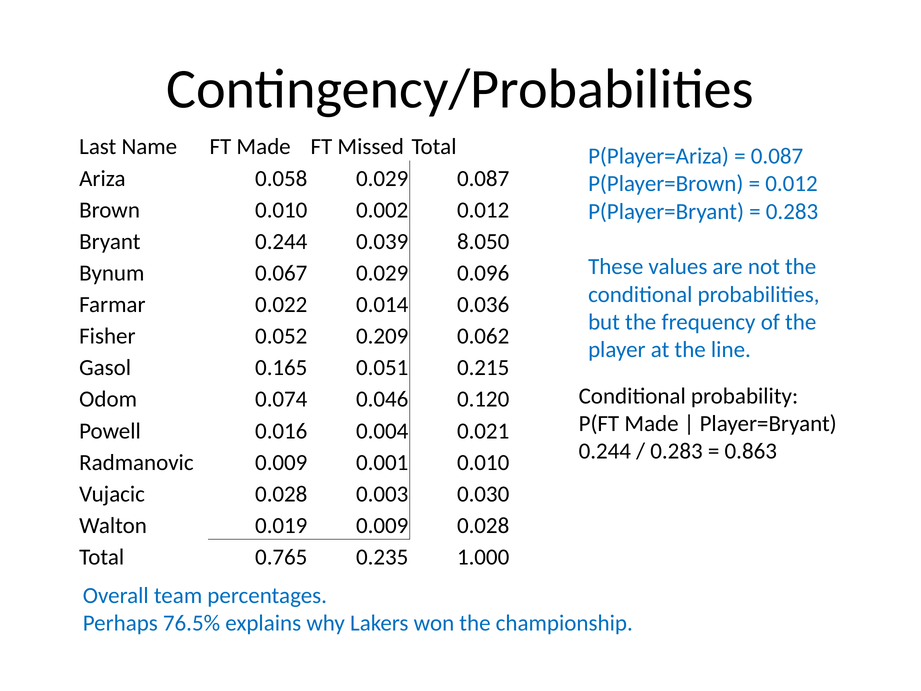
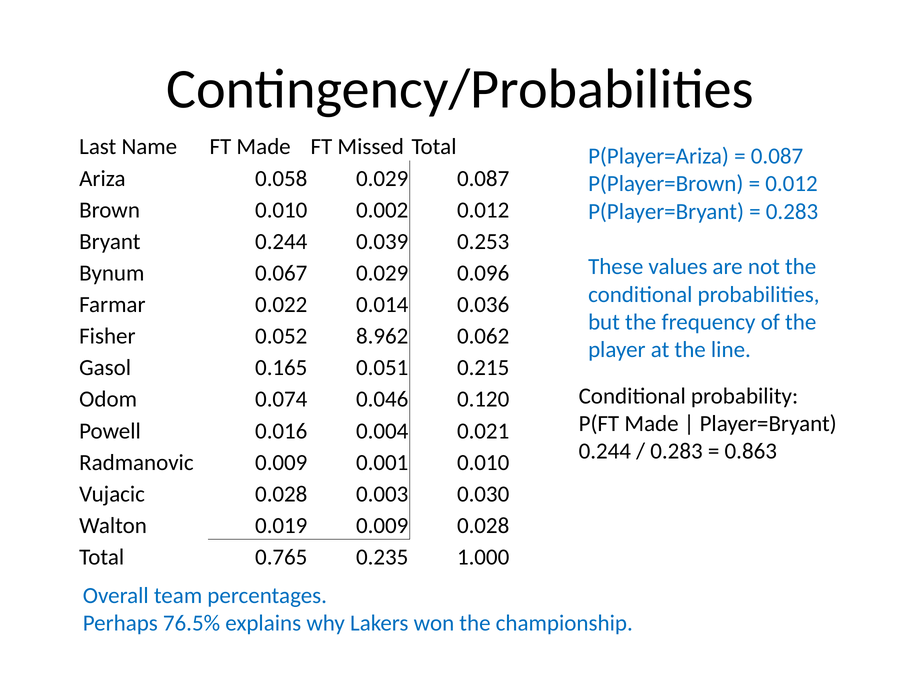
8.050: 8.050 -> 0.253
0.209: 0.209 -> 8.962
